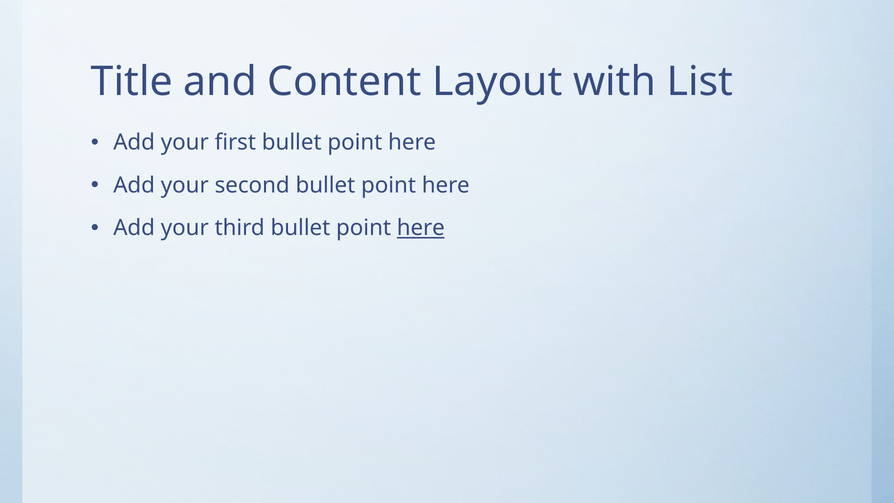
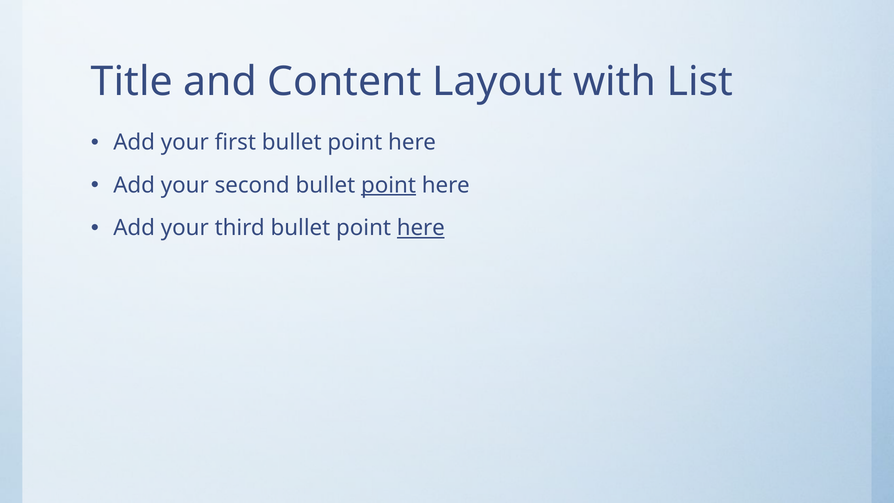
point at (388, 185) underline: none -> present
